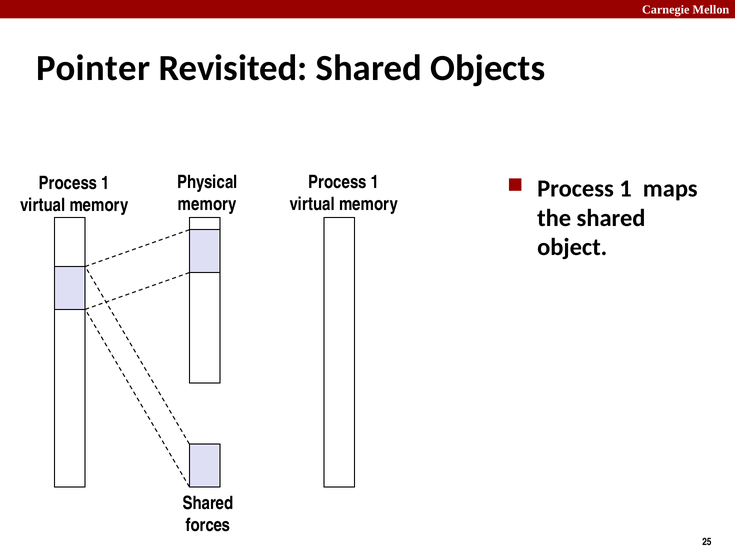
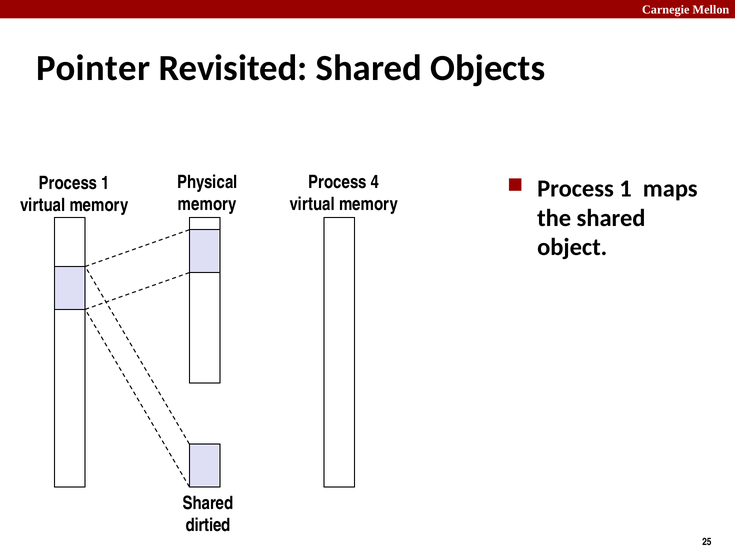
1 at (375, 182): 1 -> 4
forces: forces -> dirtied
